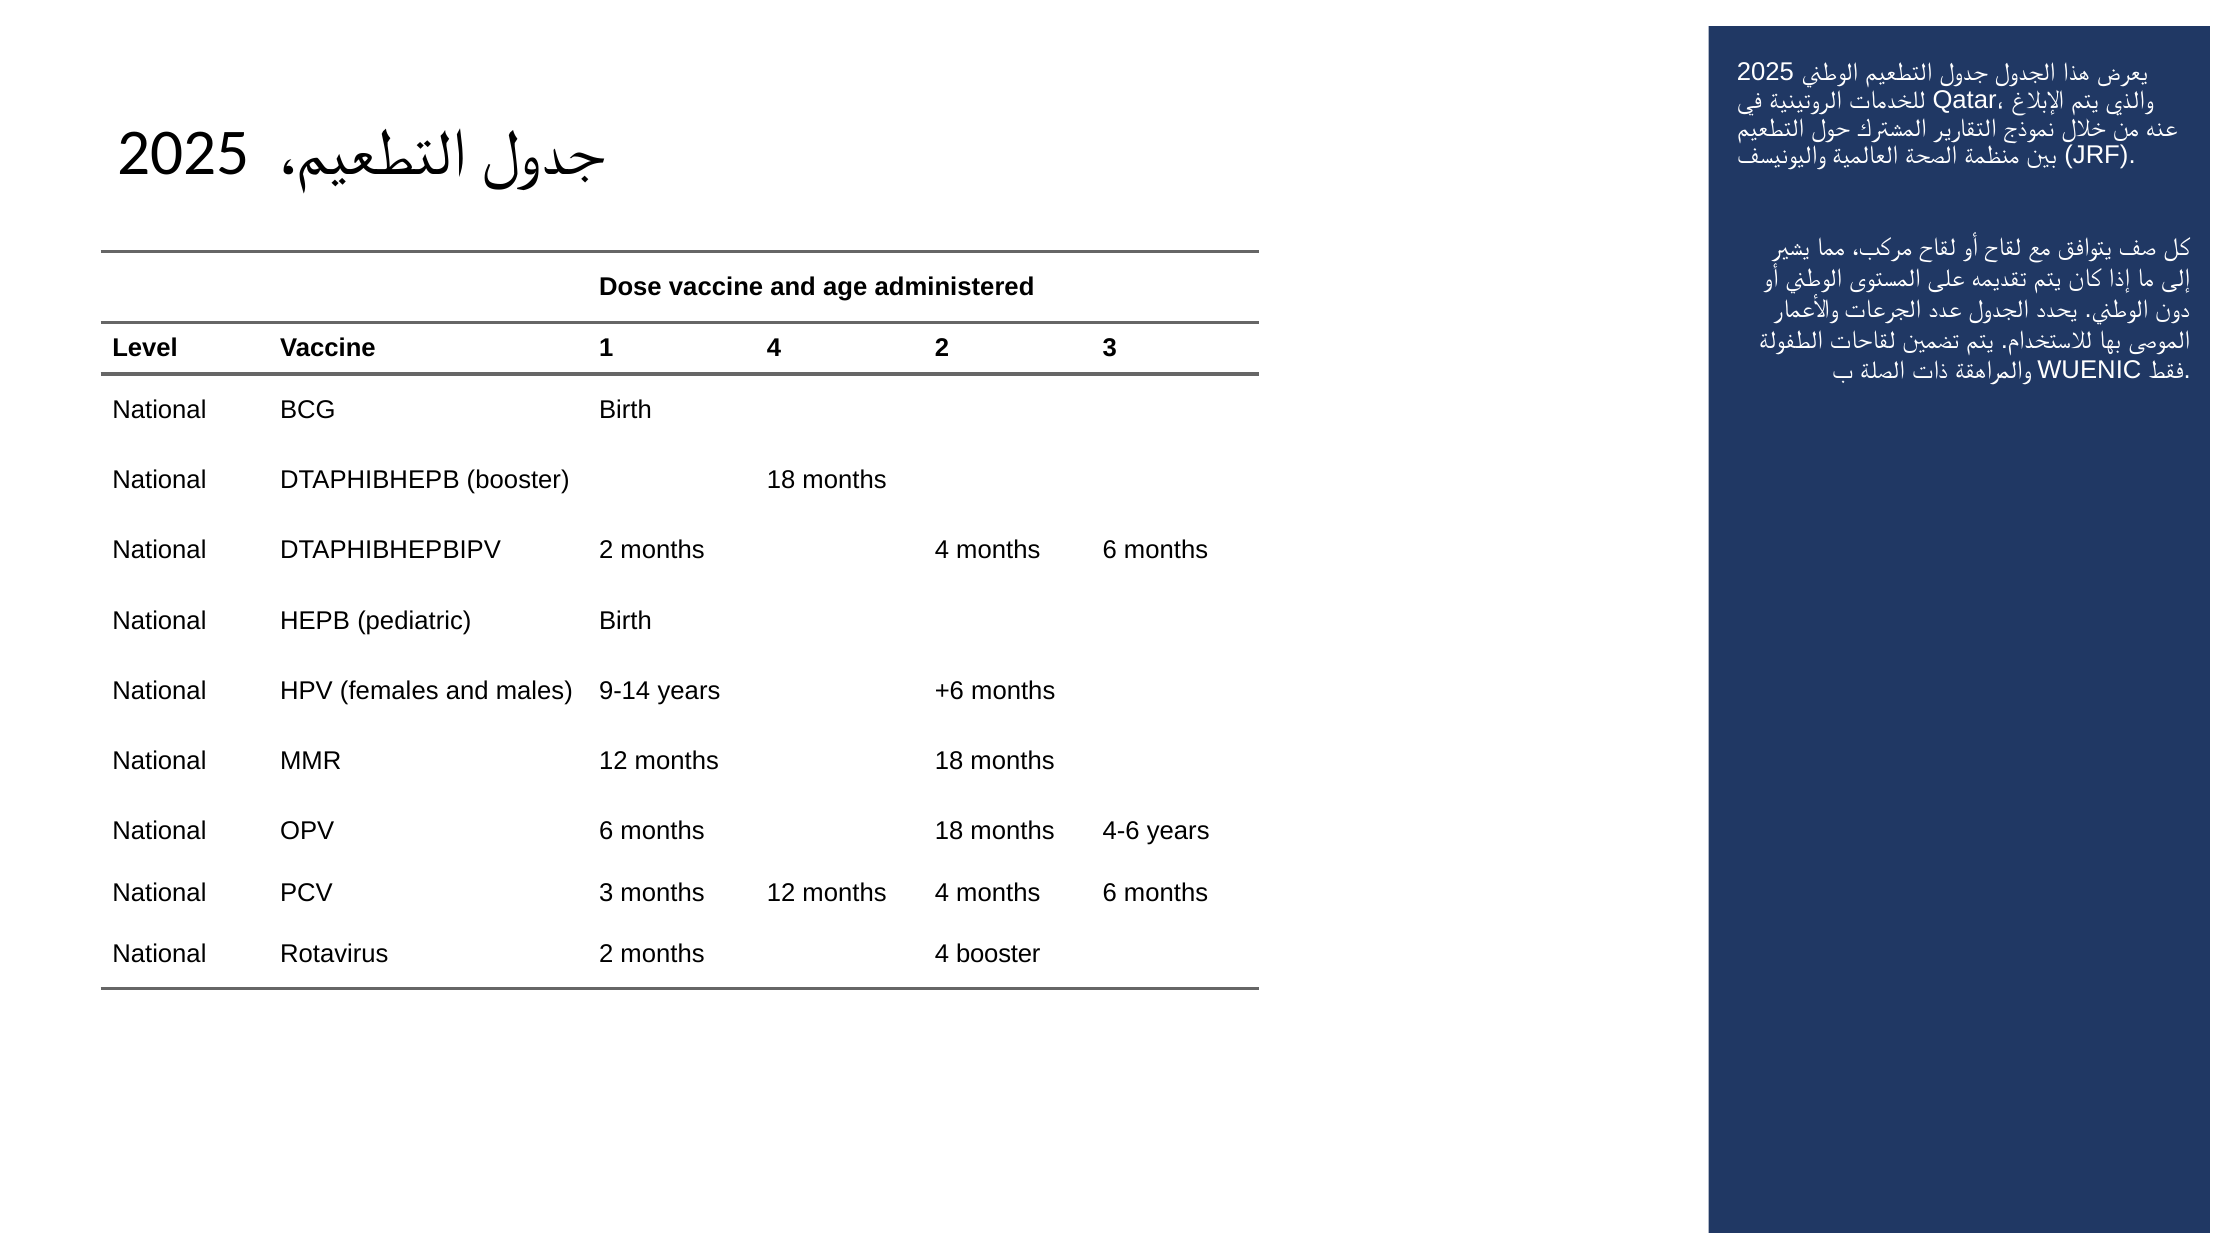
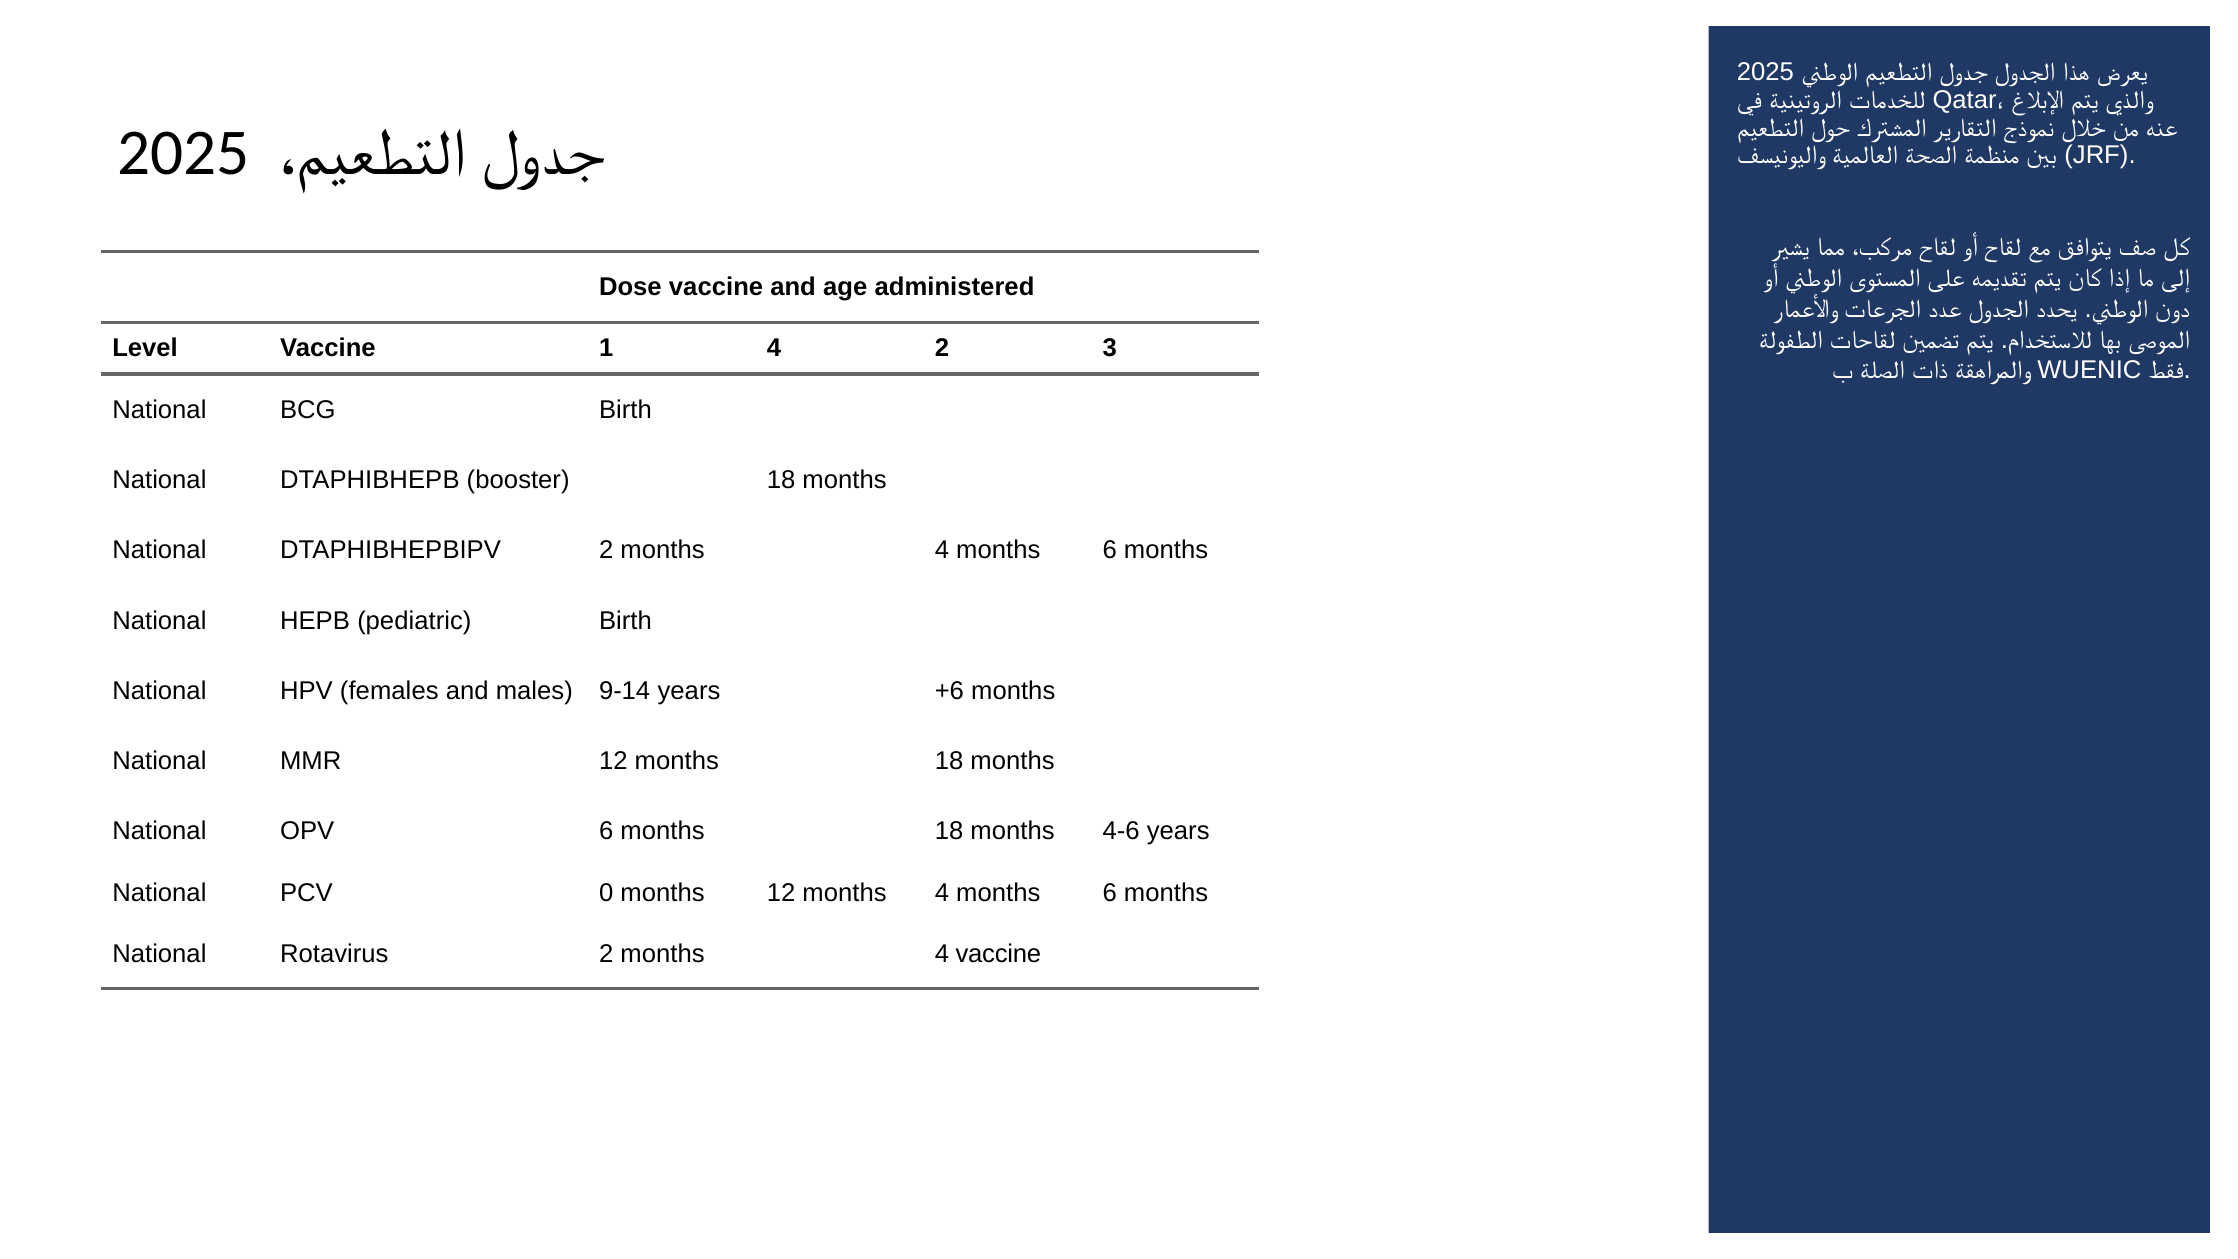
PCV 3: 3 -> 0
4 booster: booster -> vaccine
